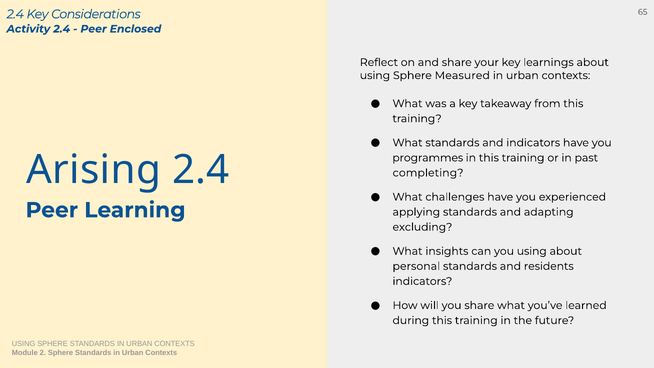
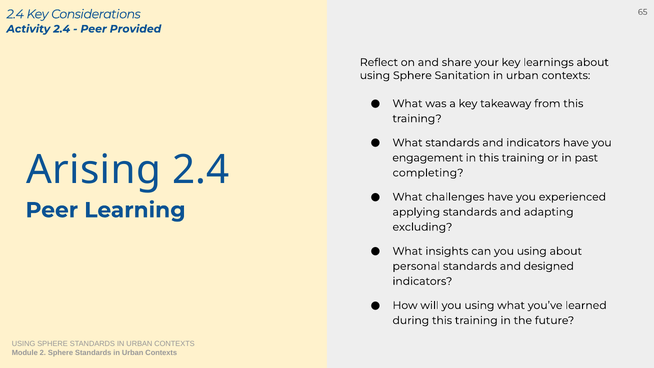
Enclosed: Enclosed -> Provided
Measured: Measured -> Sanitation
programmes: programmes -> engagement
residents: residents -> designed
will you share: share -> using
